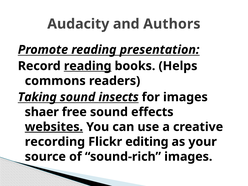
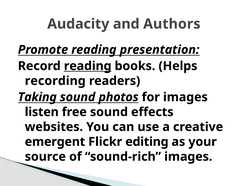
commons: commons -> recording
insects: insects -> photos
shaer: shaer -> listen
websites underline: present -> none
recording: recording -> emergent
